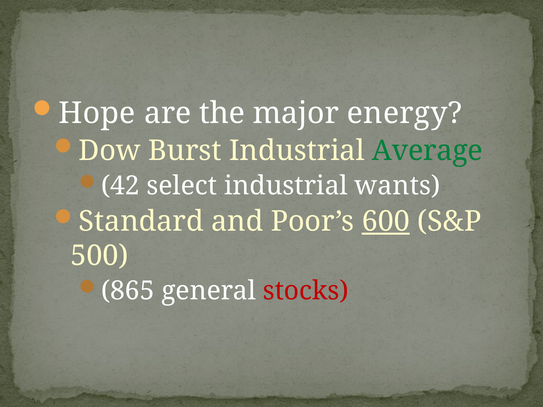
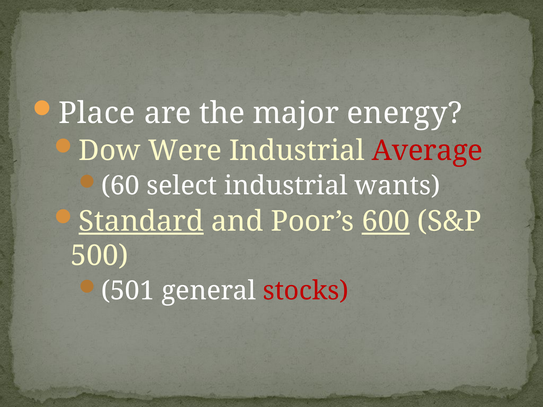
Hope: Hope -> Place
Burst: Burst -> Were
Average colour: green -> red
42: 42 -> 60
Standard underline: none -> present
865: 865 -> 501
